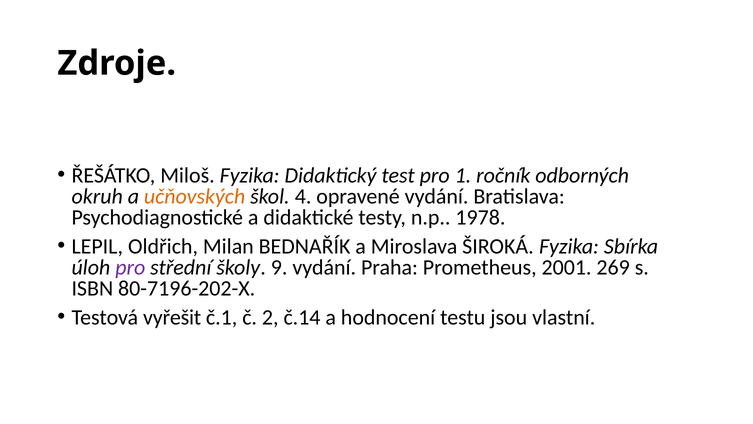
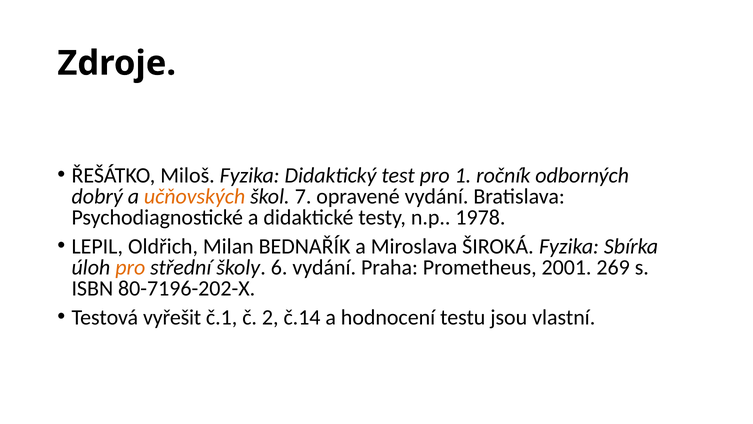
okruh: okruh -> dobrý
4: 4 -> 7
pro at (130, 267) colour: purple -> orange
9: 9 -> 6
